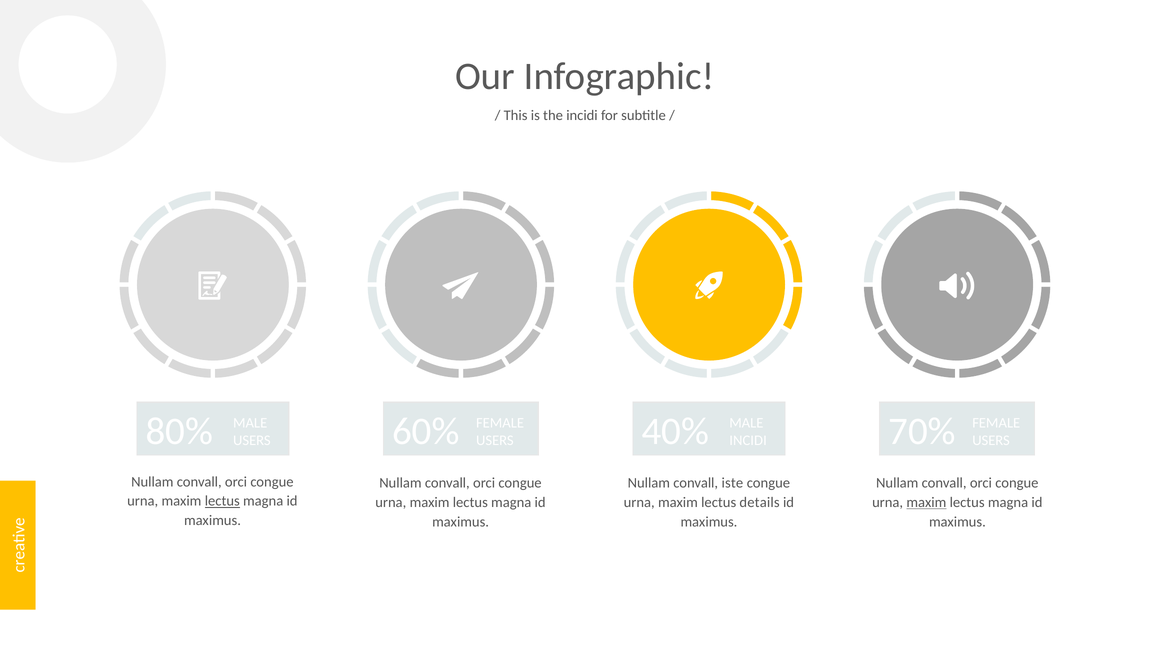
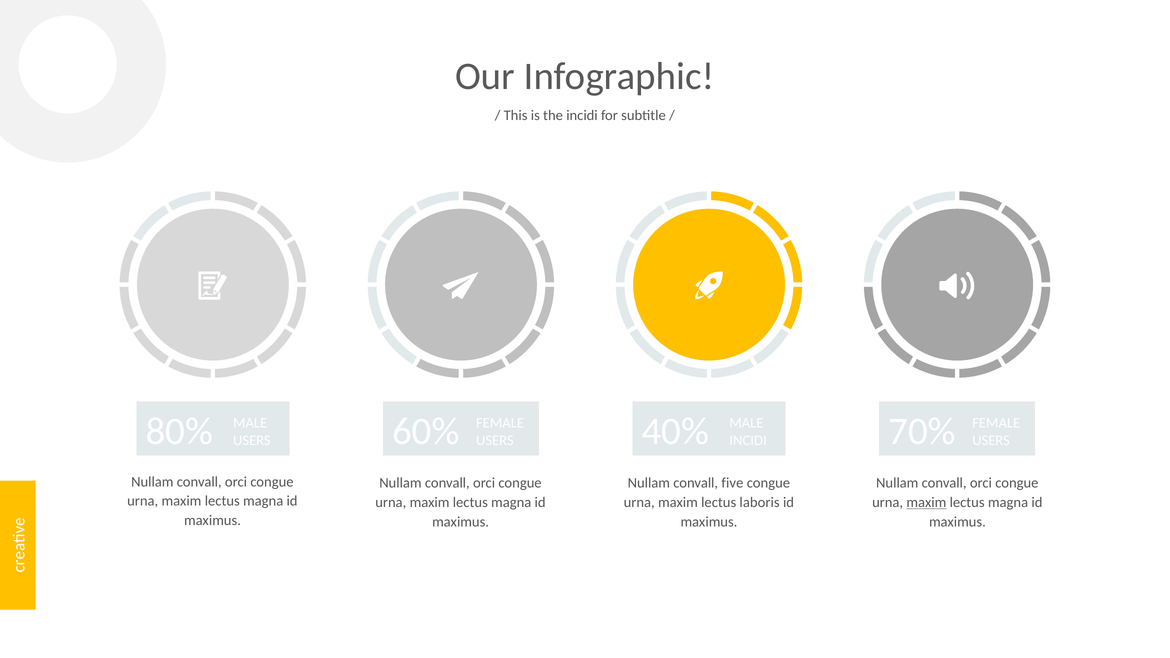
iste: iste -> five
lectus at (222, 501) underline: present -> none
details: details -> laboris
